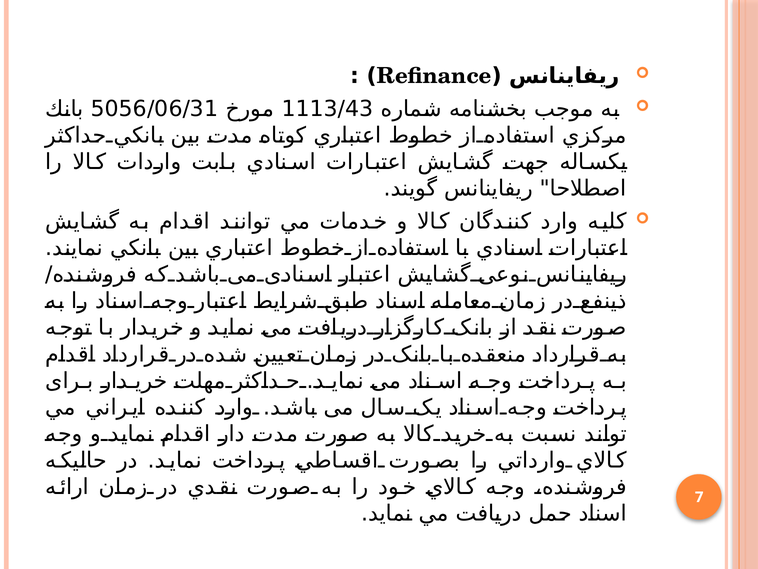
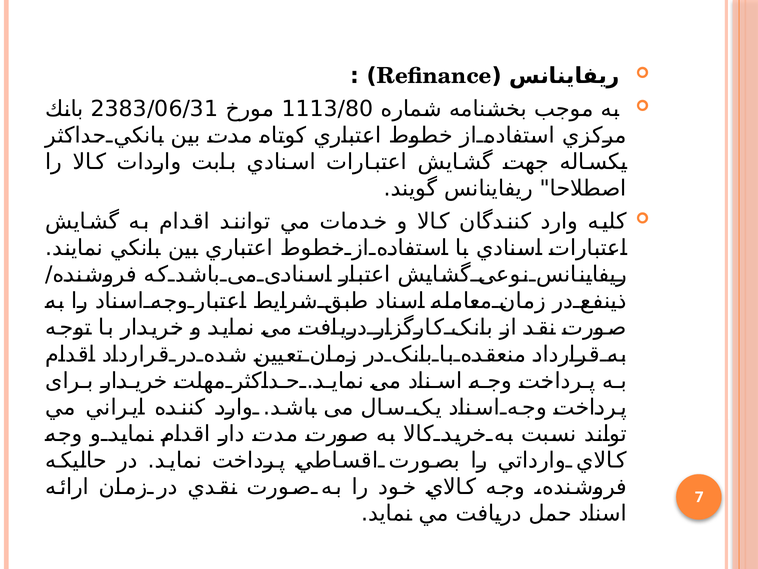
5056/06/31: 5056/06/31 -> 2383/06/31
1113/43: 1113/43 -> 1113/80
